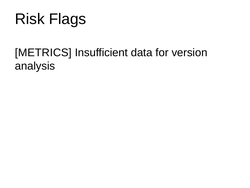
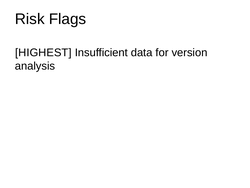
METRICS: METRICS -> HIGHEST
